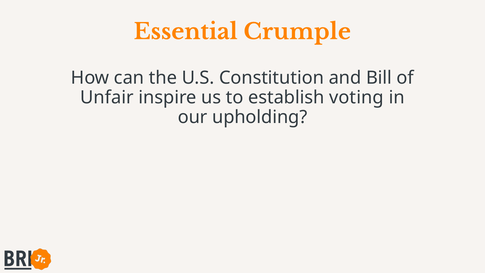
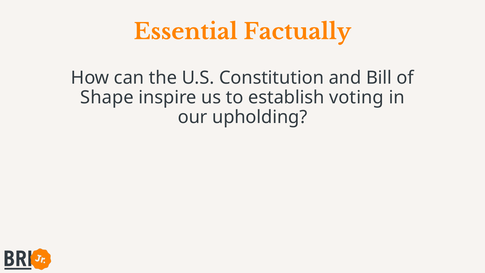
Crumple: Crumple -> Factually
Unfair: Unfair -> Shape
